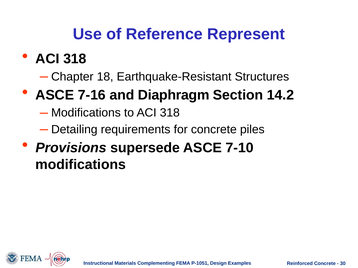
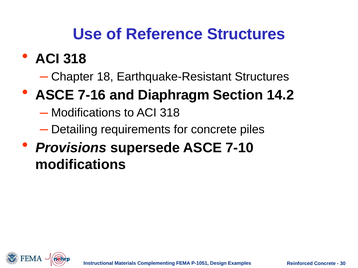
Reference Represent: Represent -> Structures
